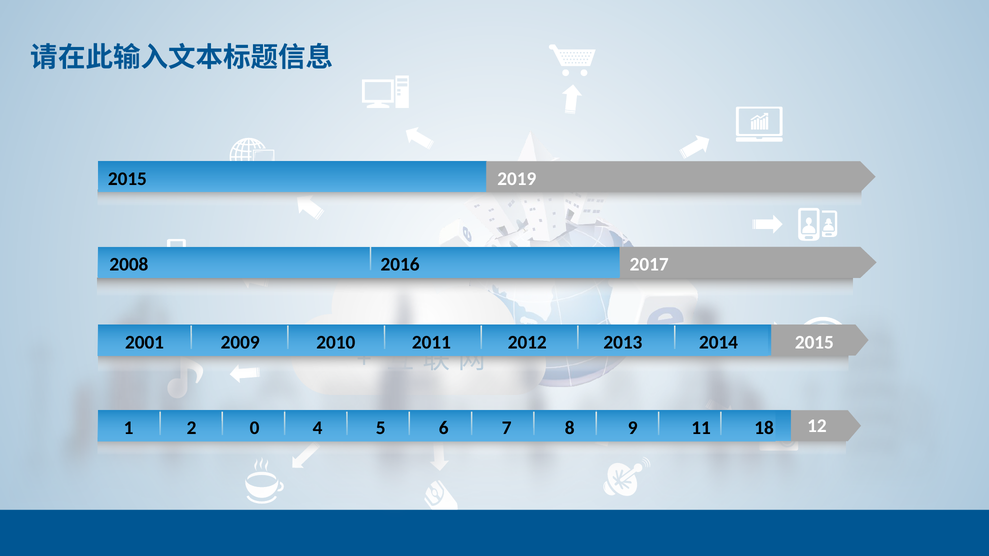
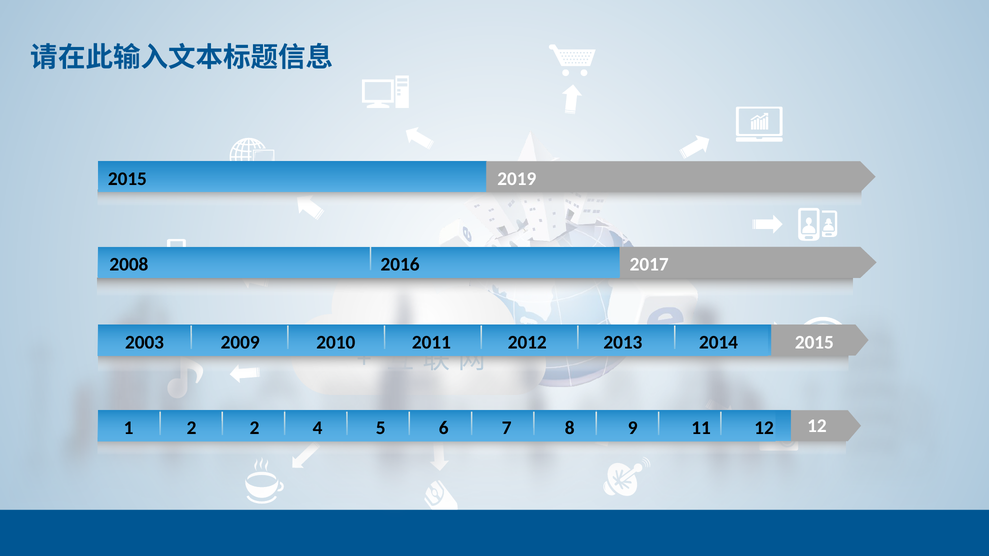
2001: 2001 -> 2003
2 0: 0 -> 2
11 18: 18 -> 12
